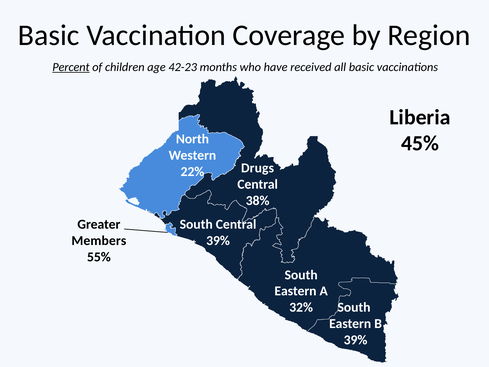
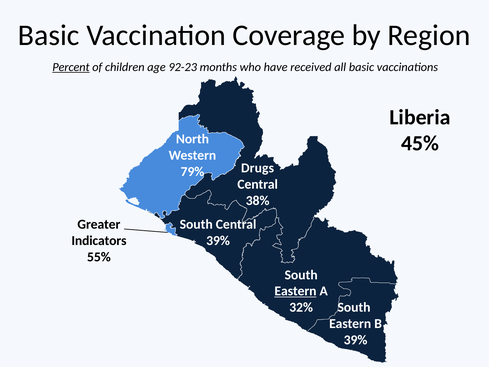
42-23: 42-23 -> 92-23
22%: 22% -> 79%
Members: Members -> Indicators
Eastern at (295, 291) underline: none -> present
